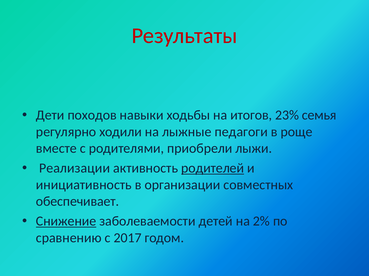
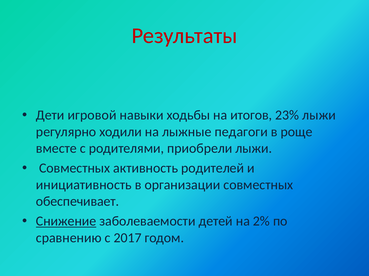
походов: походов -> игровой
23% семья: семья -> лыжи
Реализации at (75, 169): Реализации -> Совместных
родителей underline: present -> none
